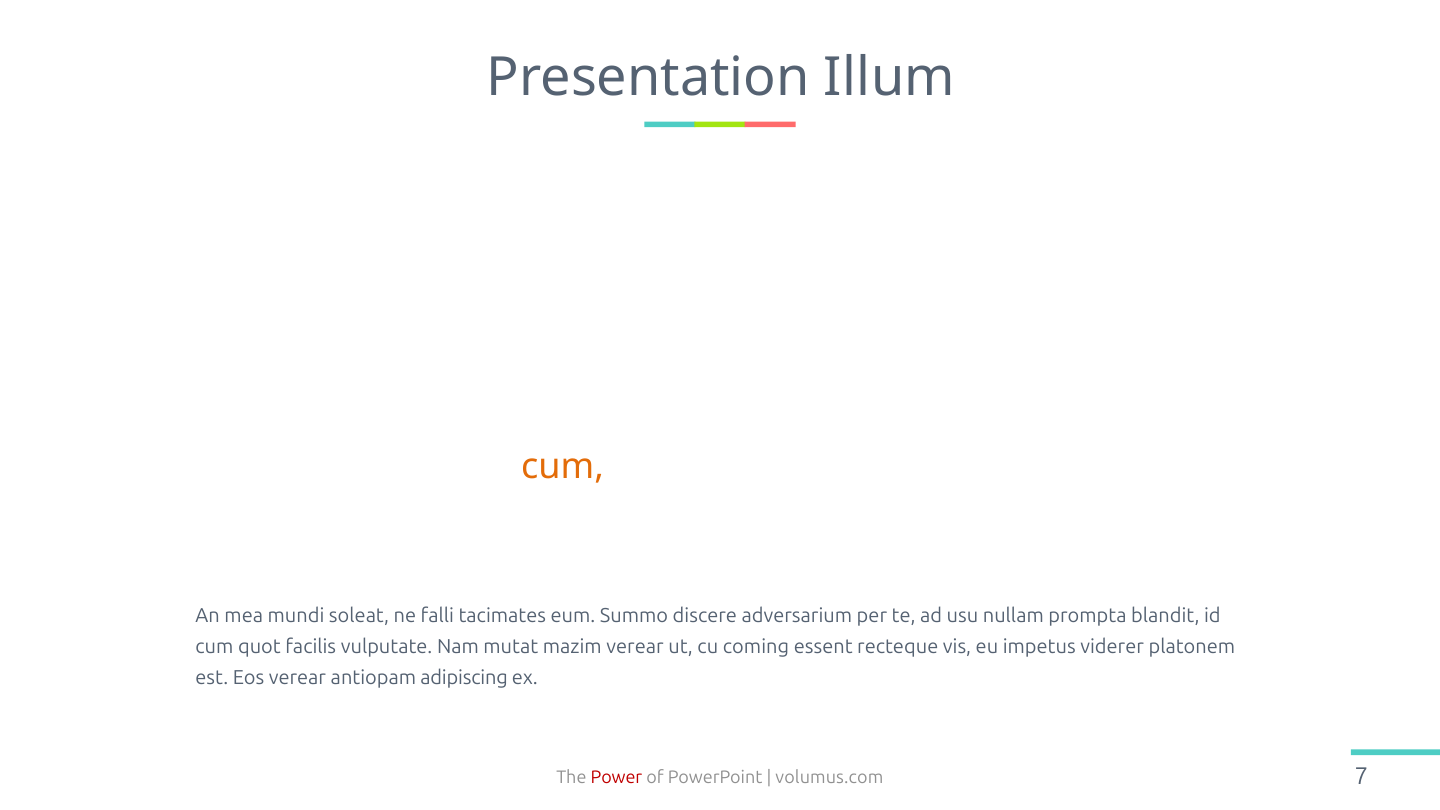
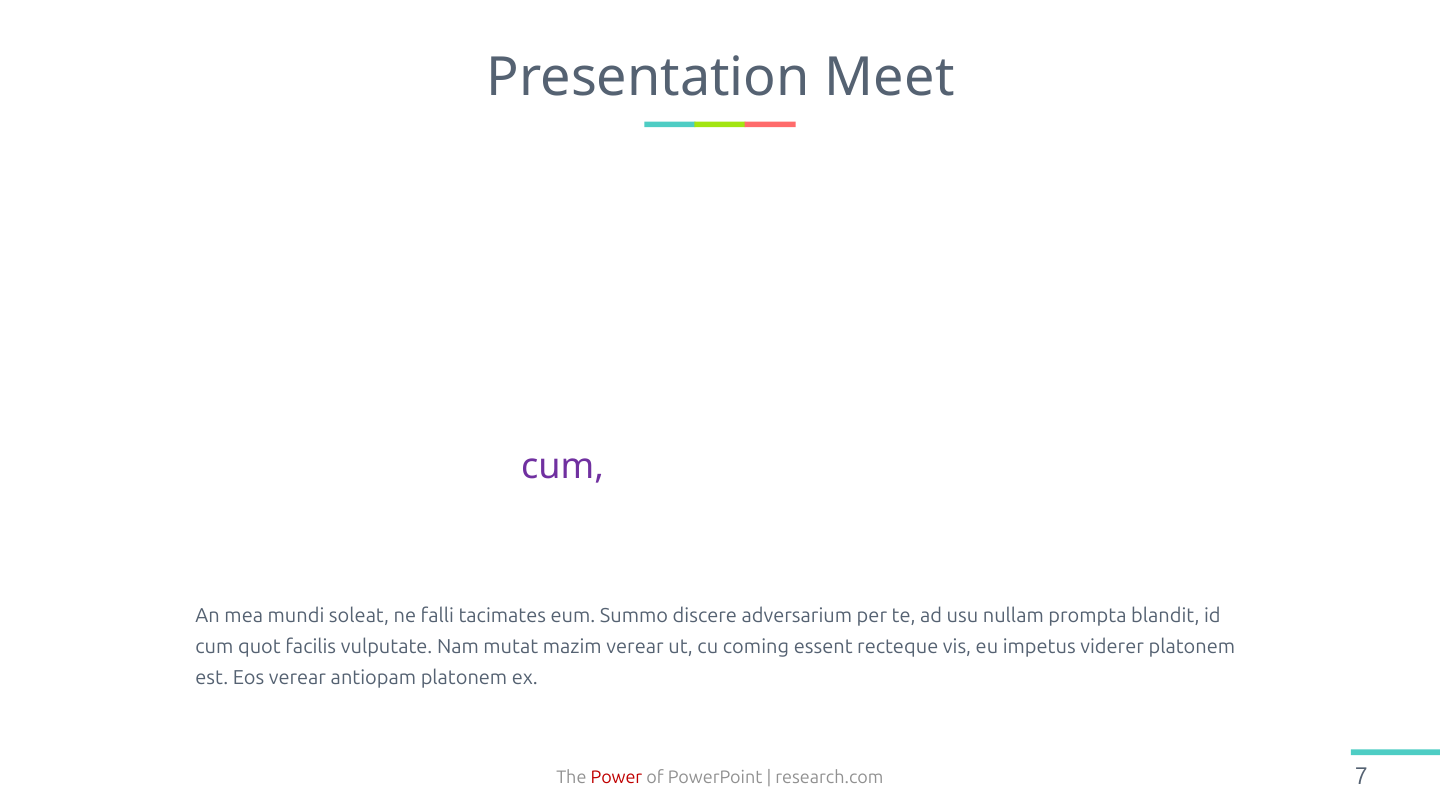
Illum: Illum -> Meet
cum at (563, 467) colour: orange -> purple
antiopam adipiscing: adipiscing -> platonem
volumus.com: volumus.com -> research.com
